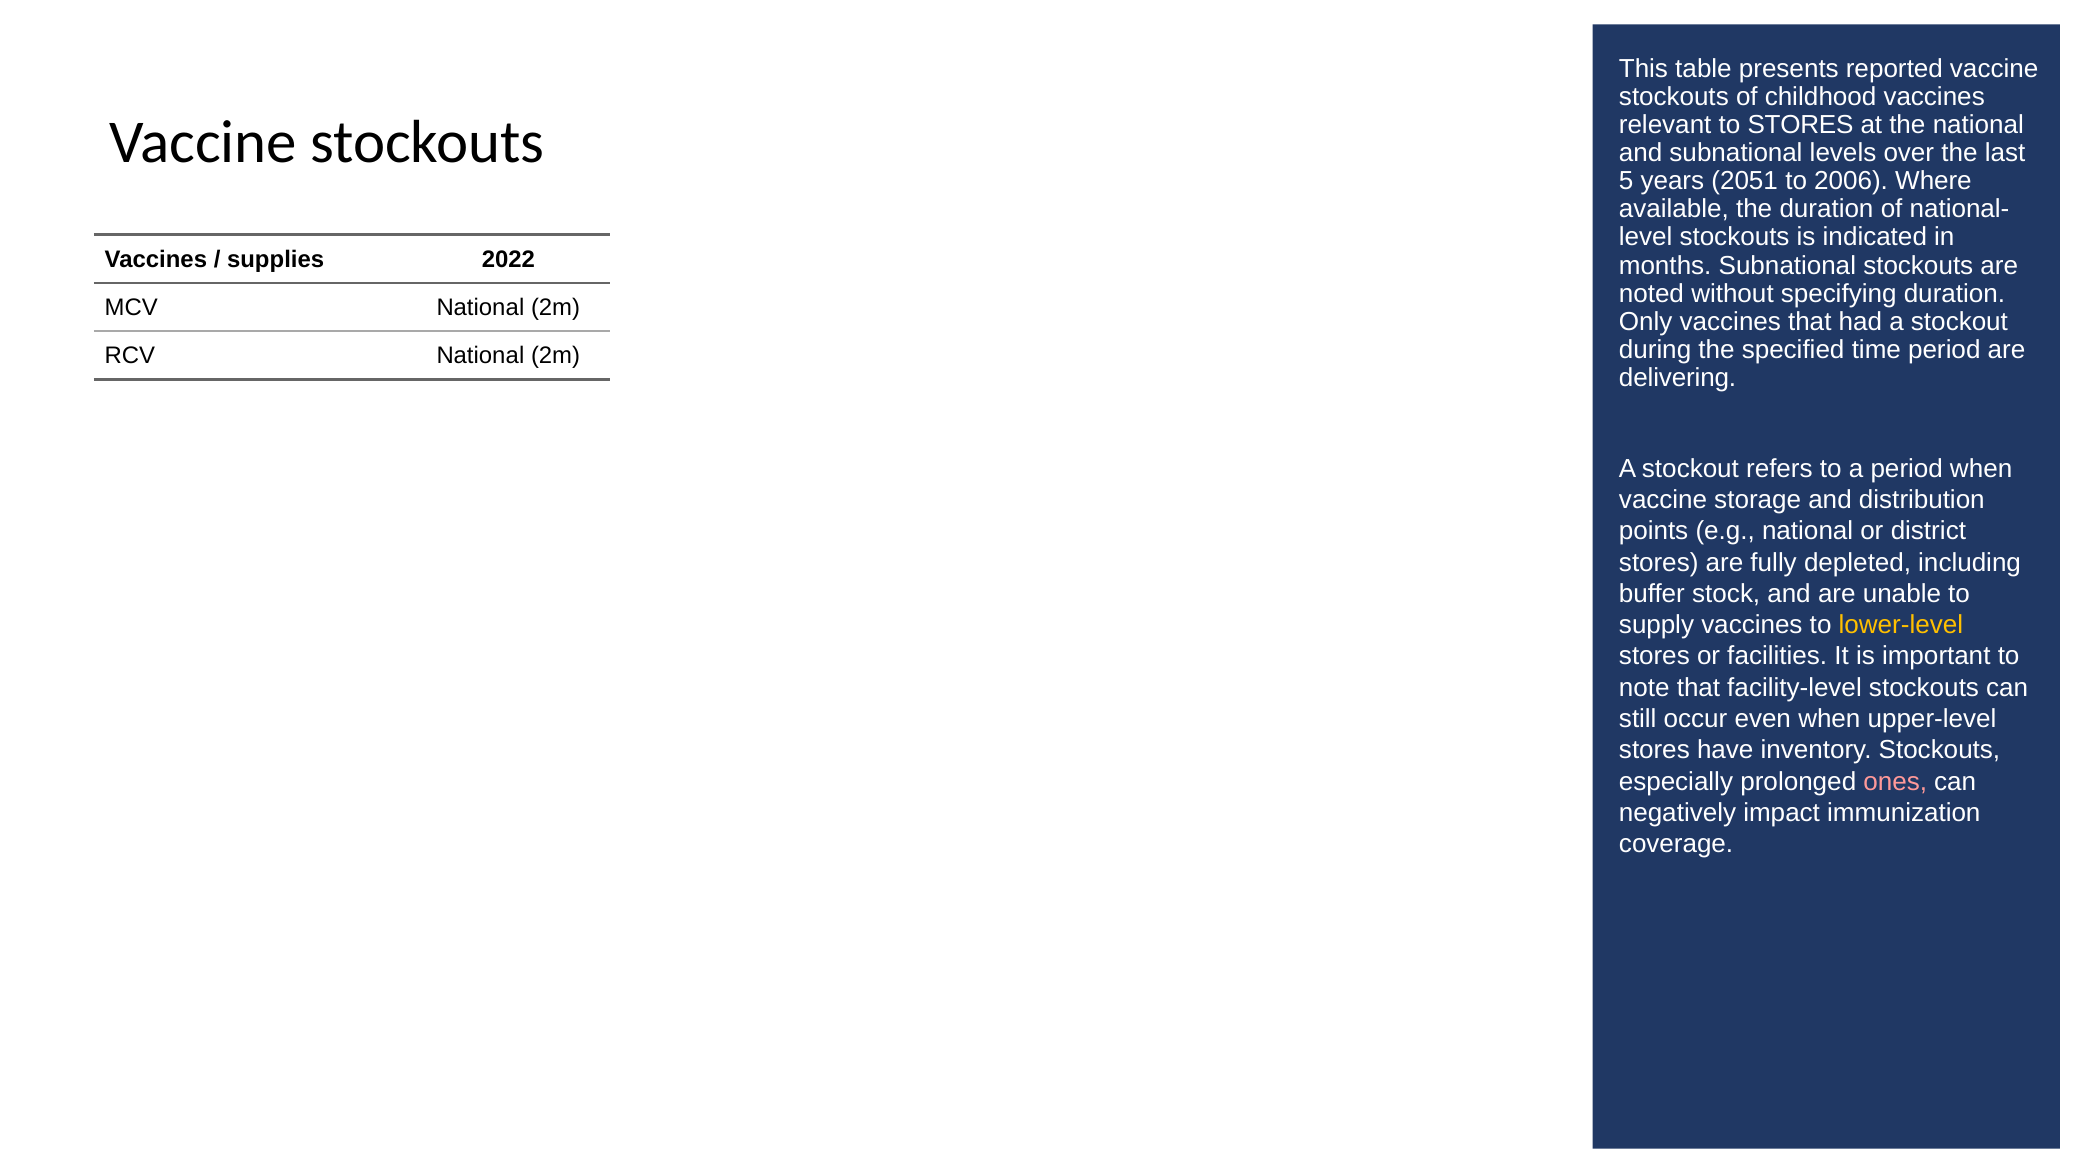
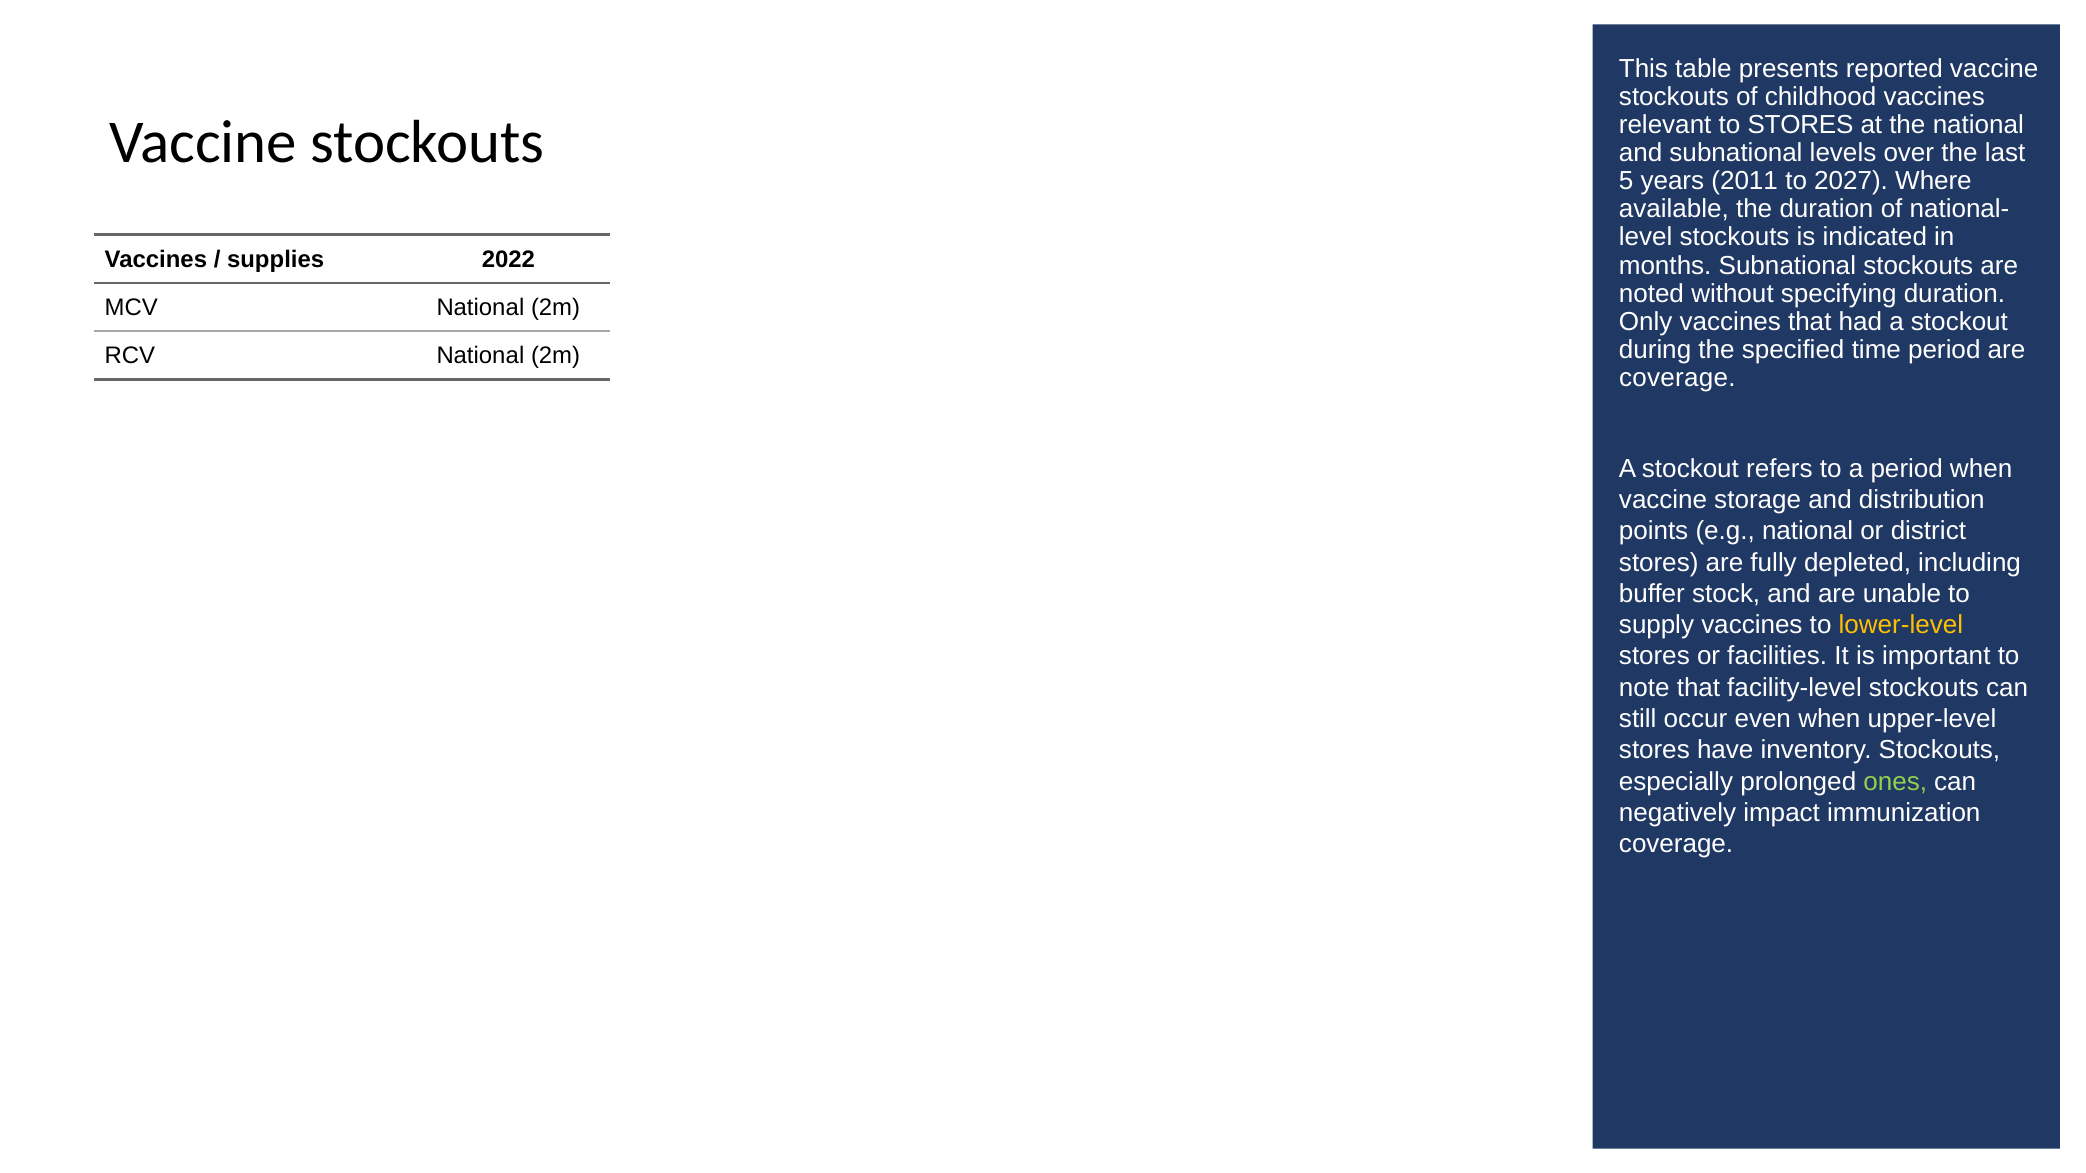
2051: 2051 -> 2011
2006: 2006 -> 2027
delivering at (1678, 378): delivering -> coverage
ones colour: pink -> light green
